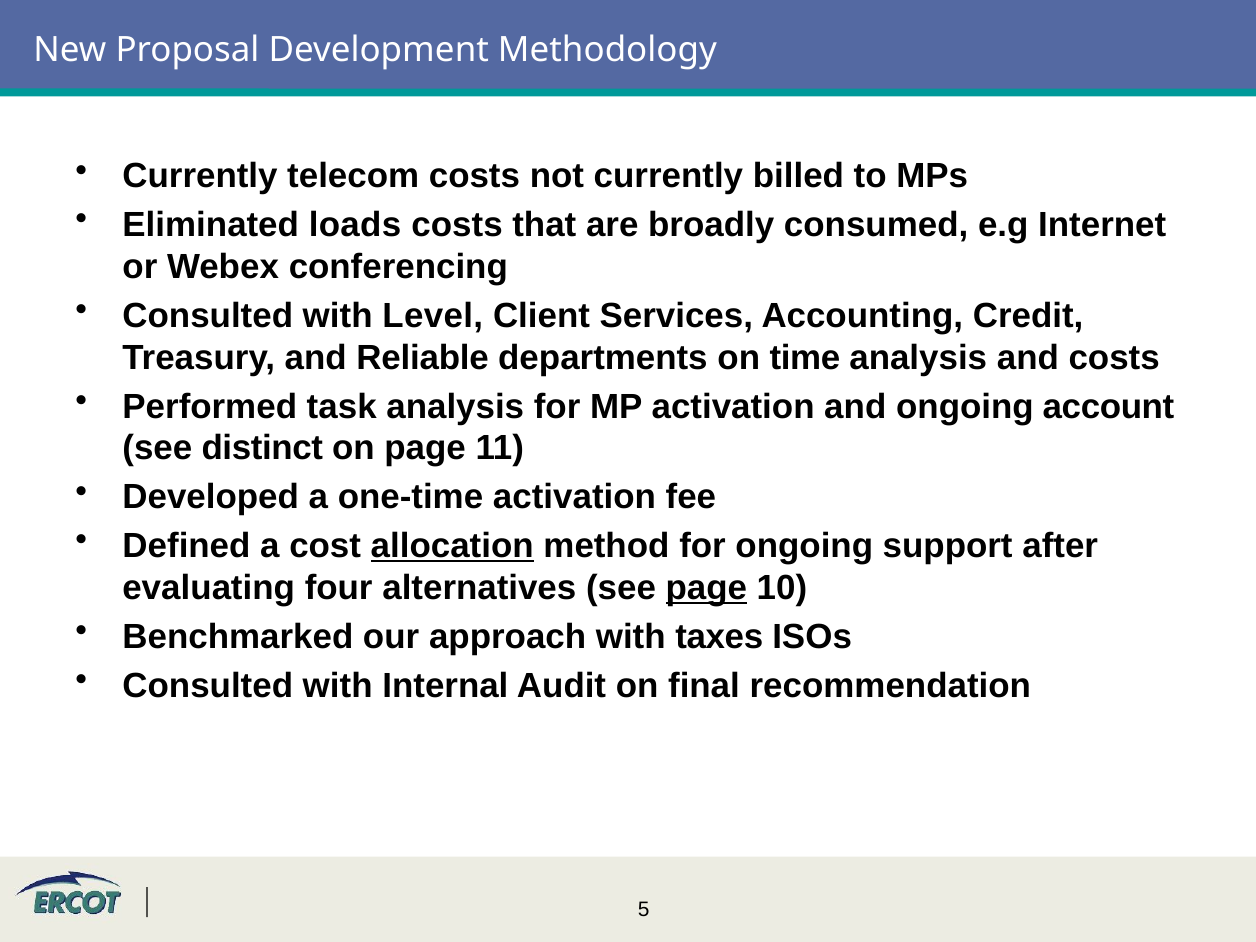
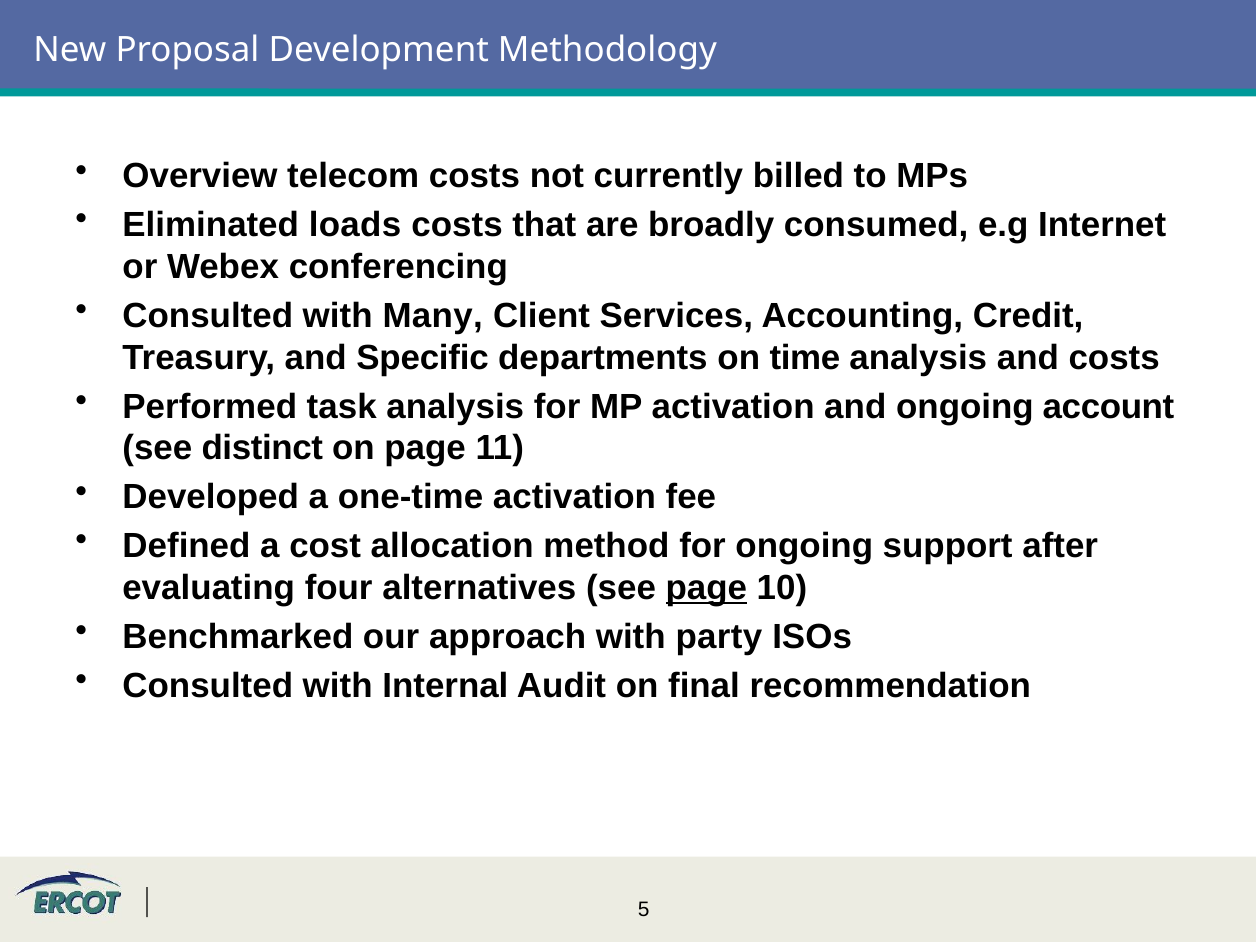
Currently at (200, 176): Currently -> Overview
Level: Level -> Many
Reliable: Reliable -> Specific
allocation underline: present -> none
taxes: taxes -> party
